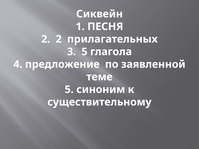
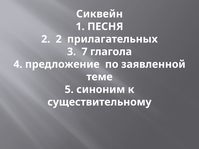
3 5: 5 -> 7
